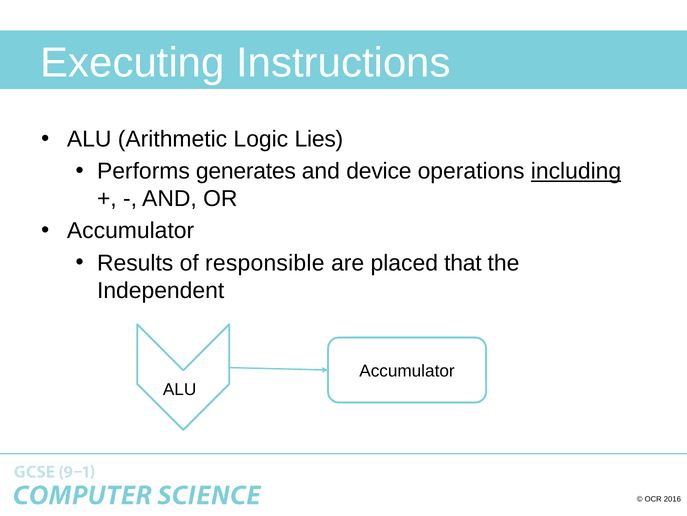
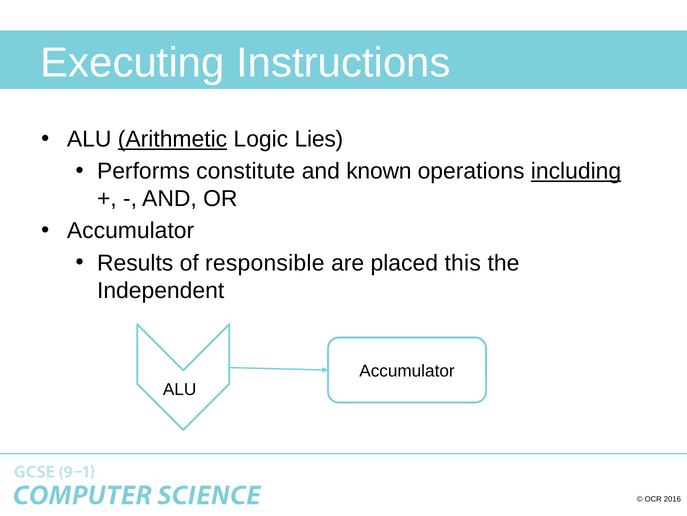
Arithmetic underline: none -> present
generates: generates -> constitute
device: device -> known
that: that -> this
